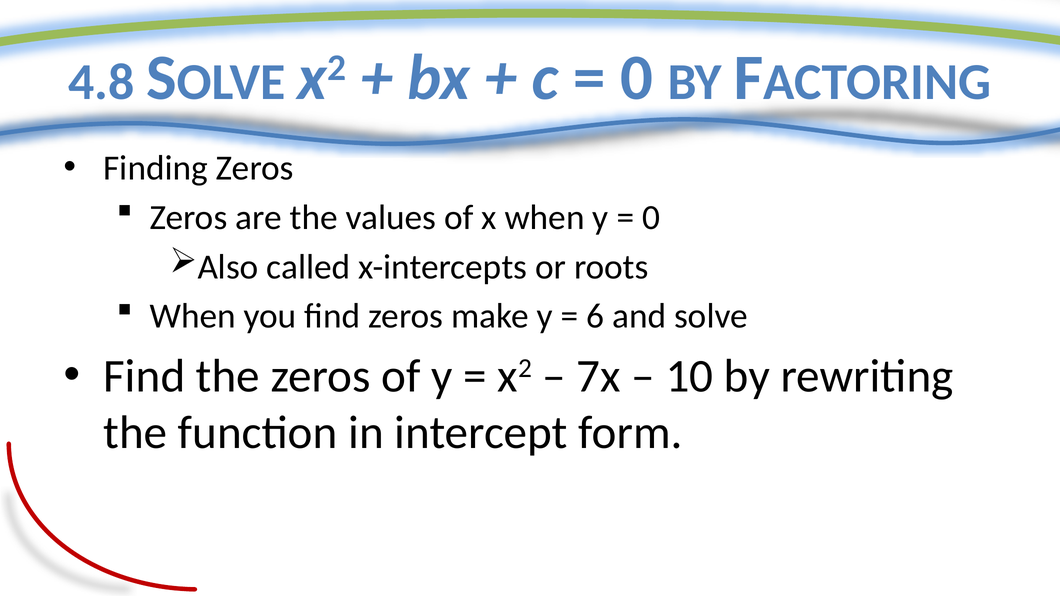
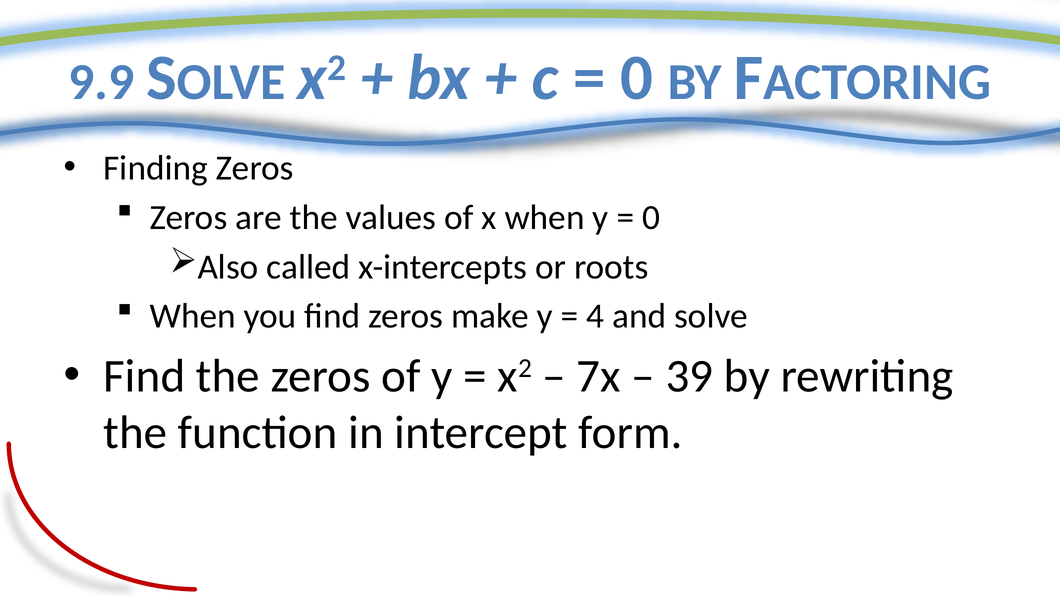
4.8: 4.8 -> 9.9
6: 6 -> 4
10: 10 -> 39
